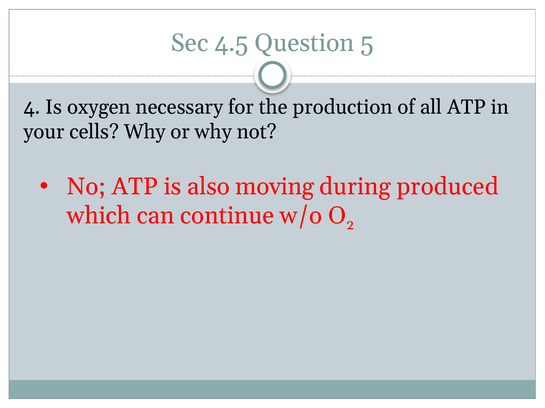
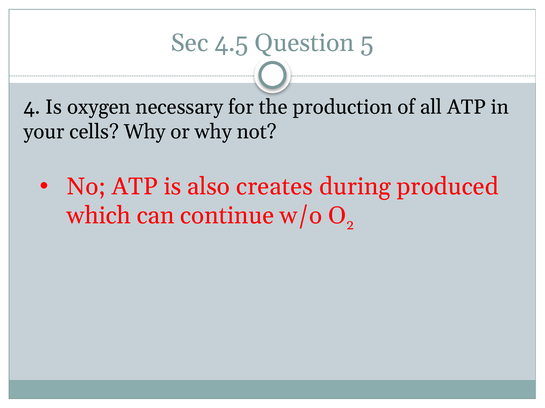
moving: moving -> creates
